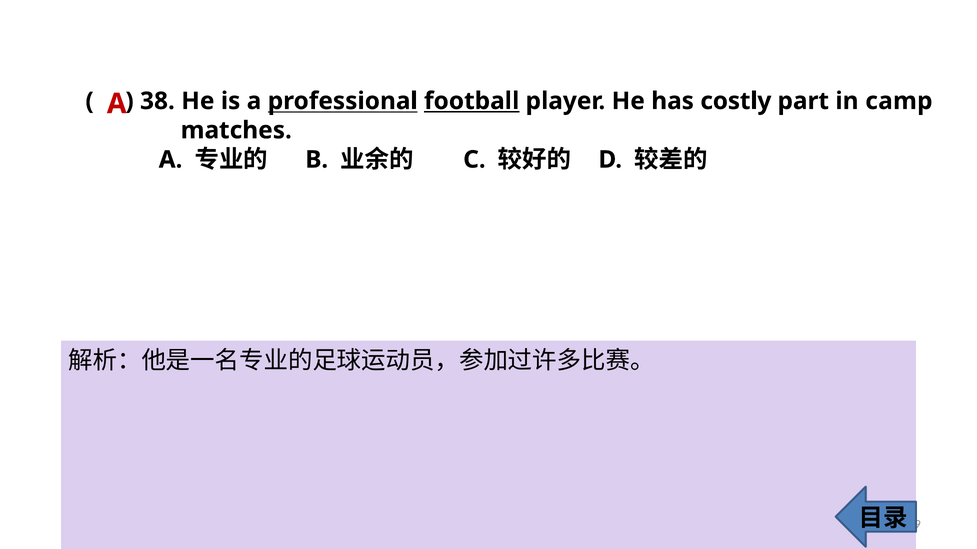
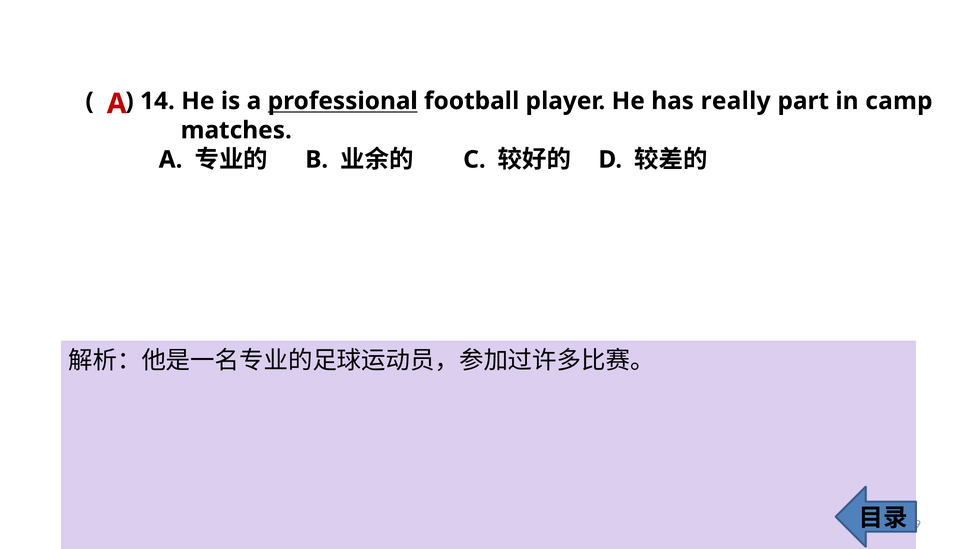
38: 38 -> 14
football underline: present -> none
costly: costly -> really
